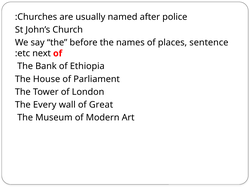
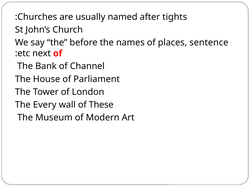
police: police -> tights
Ethiopia: Ethiopia -> Channel
Great: Great -> These
